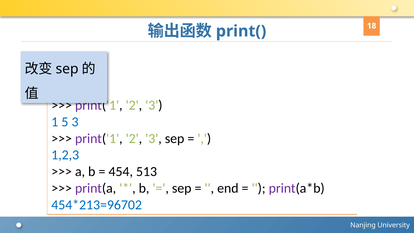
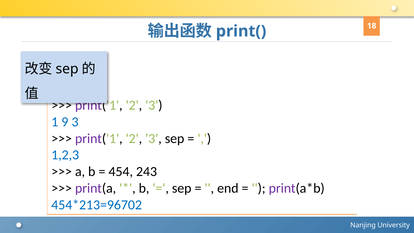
5: 5 -> 9
513: 513 -> 243
